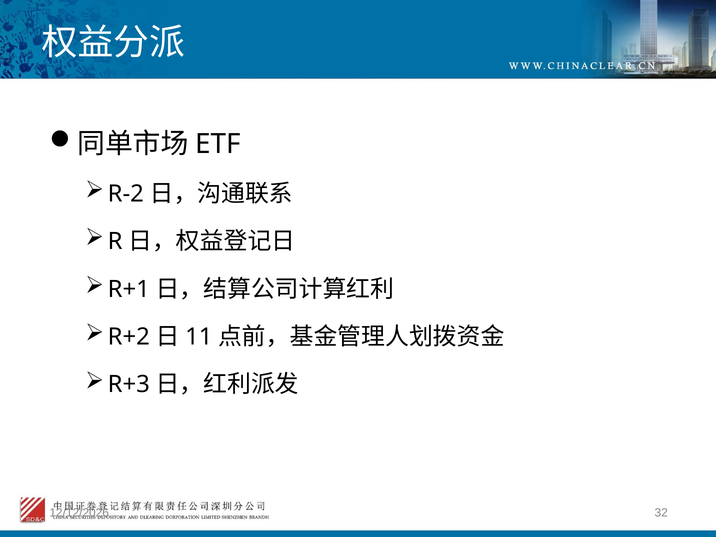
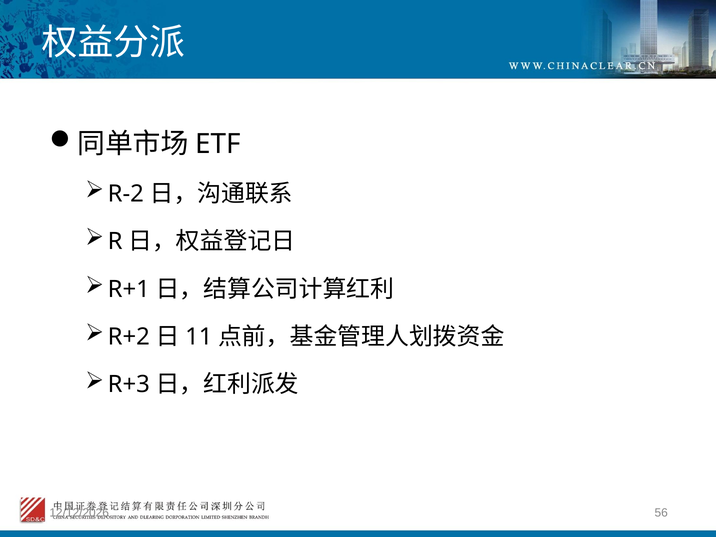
32: 32 -> 56
